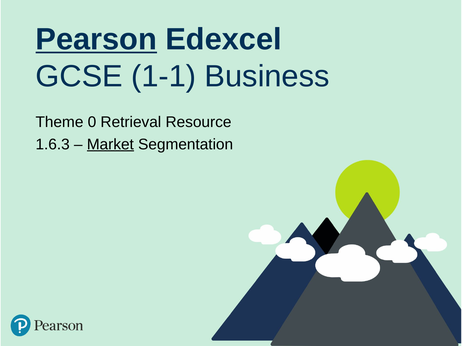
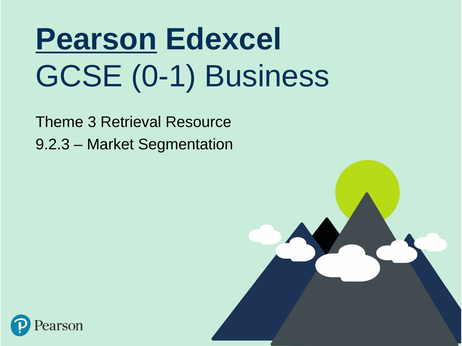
1-1: 1-1 -> 0-1
0: 0 -> 3
1.6.3: 1.6.3 -> 9.2.3
Market underline: present -> none
